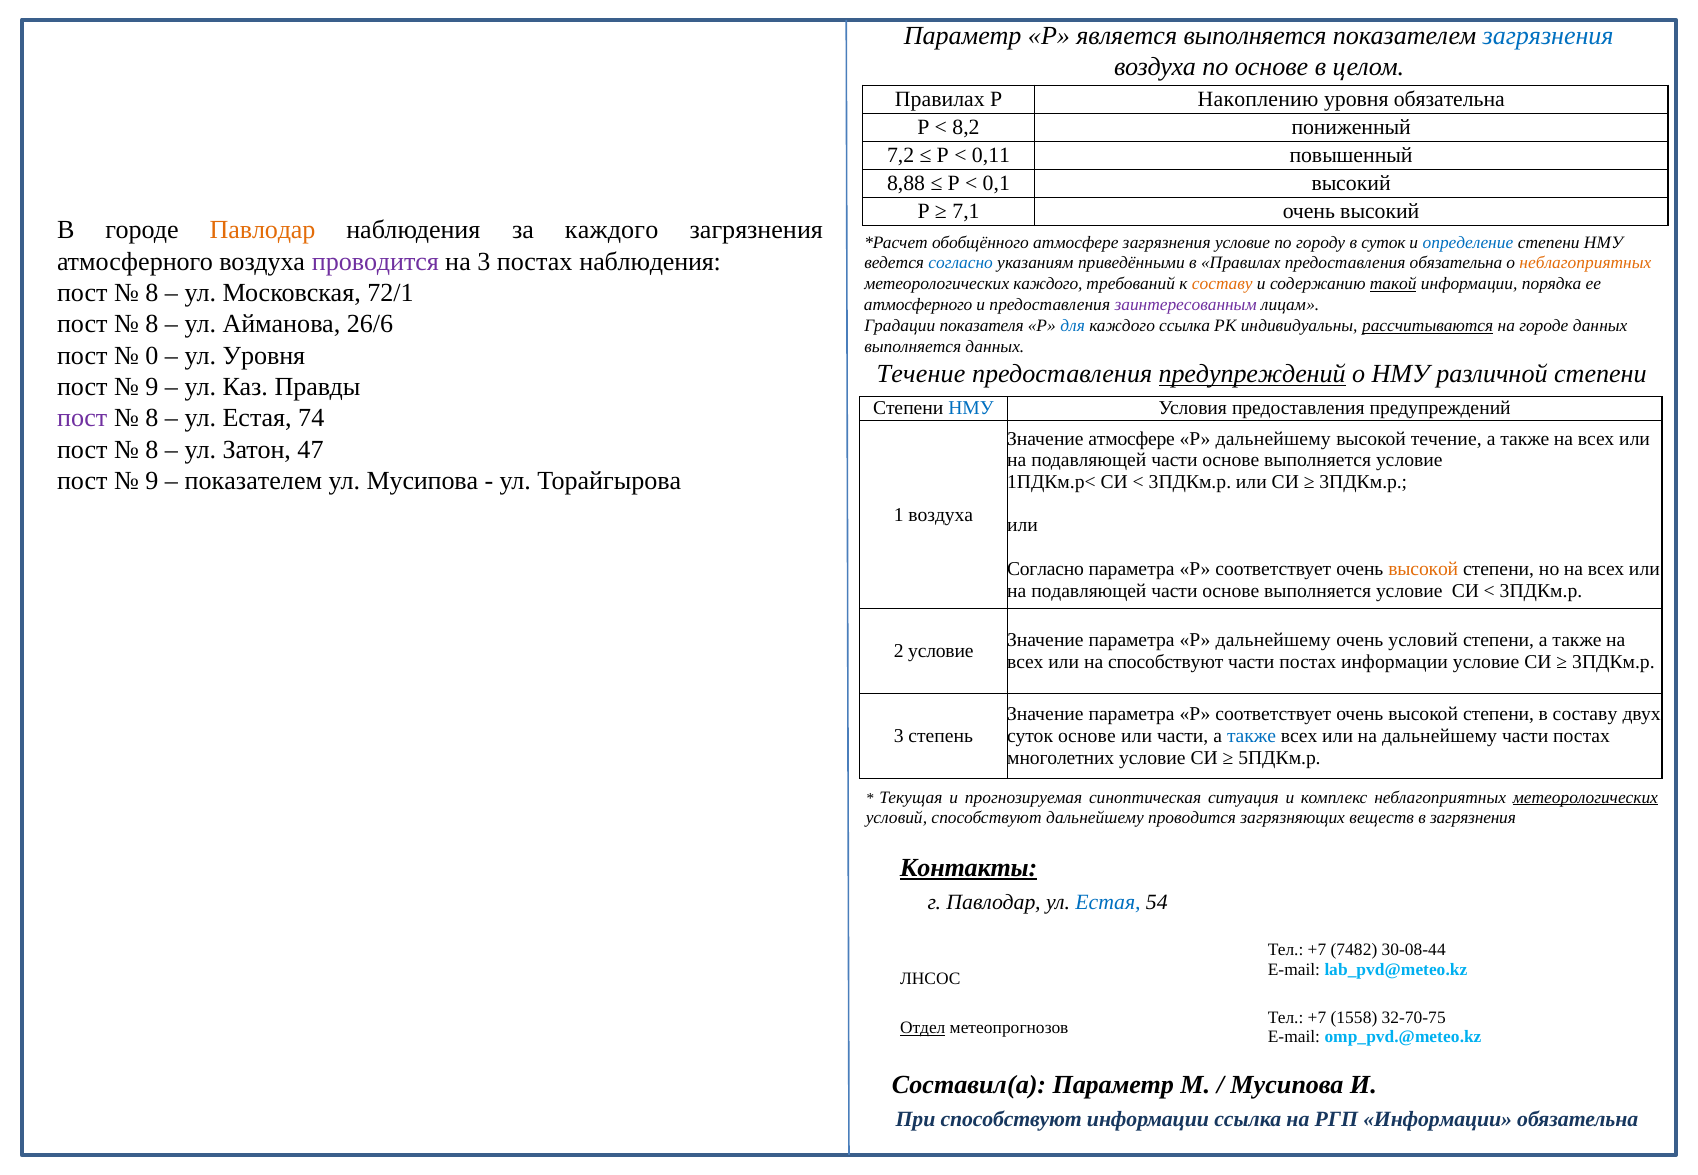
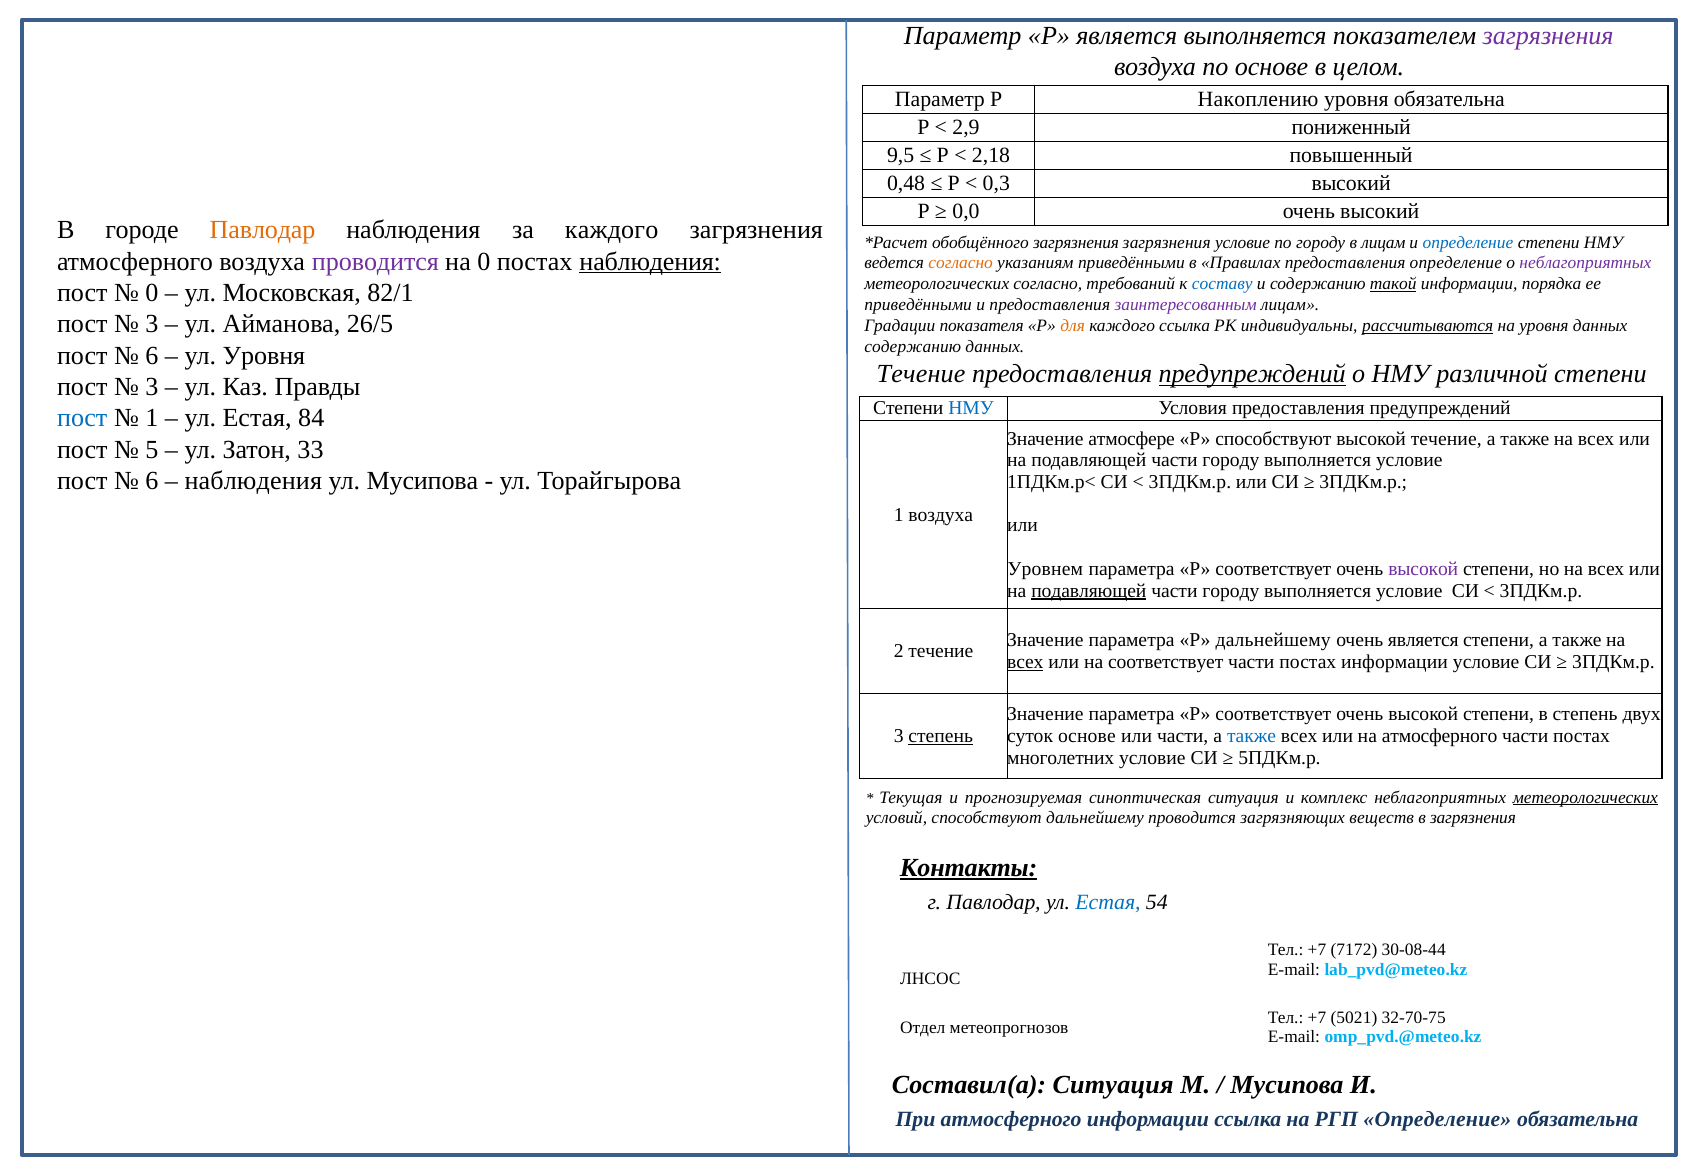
загрязнения at (1548, 36) colour: blue -> purple
Правилах at (940, 99): Правилах -> Параметр
8,2: 8,2 -> 2,9
7,2: 7,2 -> 9,5
0,11: 0,11 -> 2,18
8,88: 8,88 -> 0,48
0,1: 0,1 -> 0,3
7,1: 7,1 -> 0,0
обобщённого атмосфере: атмосфере -> загрязнения
в суток: суток -> лицам
на 3: 3 -> 0
наблюдения at (650, 262) underline: none -> present
согласно at (961, 263) colour: blue -> orange
предоставления обязательна: обязательна -> определение
неблагоприятных at (1585, 263) colour: orange -> purple
метеорологических каждого: каждого -> согласно
составу at (1222, 284) colour: orange -> blue
8 at (152, 293): 8 -> 0
72/1: 72/1 -> 82/1
атмосферного at (918, 305): атмосферного -> приведёнными
8 at (152, 324): 8 -> 3
26/6: 26/6 -> 26/5
для colour: blue -> orange
на городе: городе -> уровня
выполняется at (913, 347): выполняется -> содержанию
0 at (152, 356): 0 -> 6
9 at (152, 387): 9 -> 3
пост at (82, 418) colour: purple -> blue
8 at (152, 418): 8 -> 1
74: 74 -> 84
дальнейшему at (1273, 439): дальнейшему -> способствуют
8 at (152, 450): 8 -> 5
47: 47 -> 33
основе at (1231, 461): основе -> городу
9 at (152, 481): 9 -> 6
показателем at (253, 481): показателем -> наблюдения
Согласно at (1046, 569): Согласно -> Уровнем
высокой at (1423, 569) colour: orange -> purple
подавляющей at (1089, 591) underline: none -> present
основе at (1231, 591): основе -> городу
очень условий: условий -> является
2 условие: условие -> течение
всех at (1025, 662) underline: none -> present
на способствуют: способствуют -> соответствует
в составу: составу -> степень
степень at (941, 737) underline: none -> present
на дальнейшему: дальнейшему -> атмосферного
7482: 7482 -> 7172
1558: 1558 -> 5021
Отдел underline: present -> none
Составил(а Параметр: Параметр -> Ситуация
При способствуют: способствуют -> атмосферного
РГП Информации: Информации -> Определение
